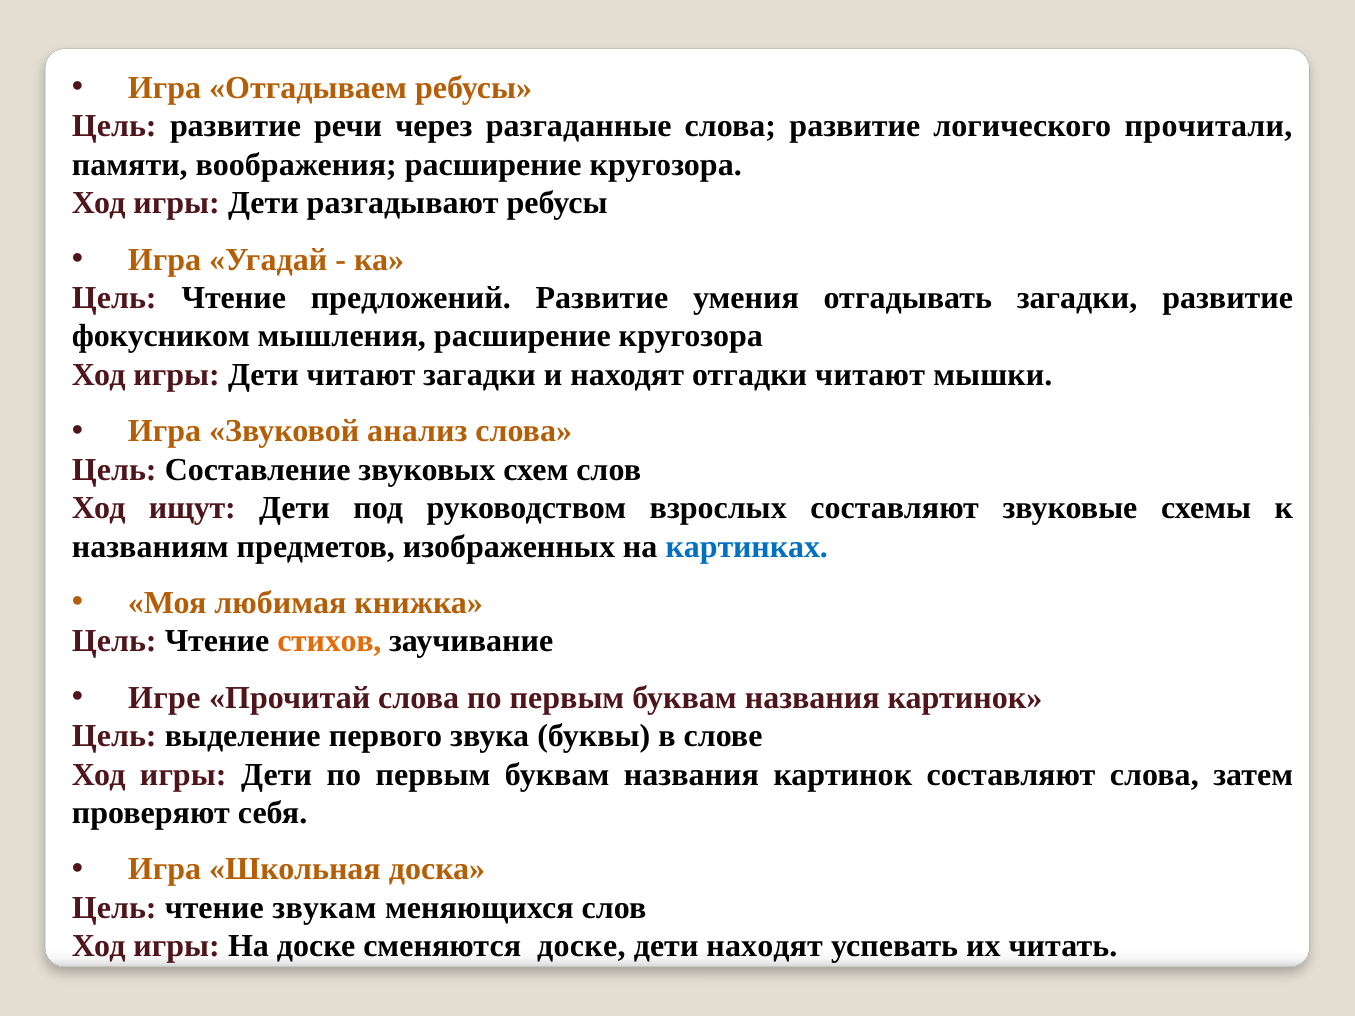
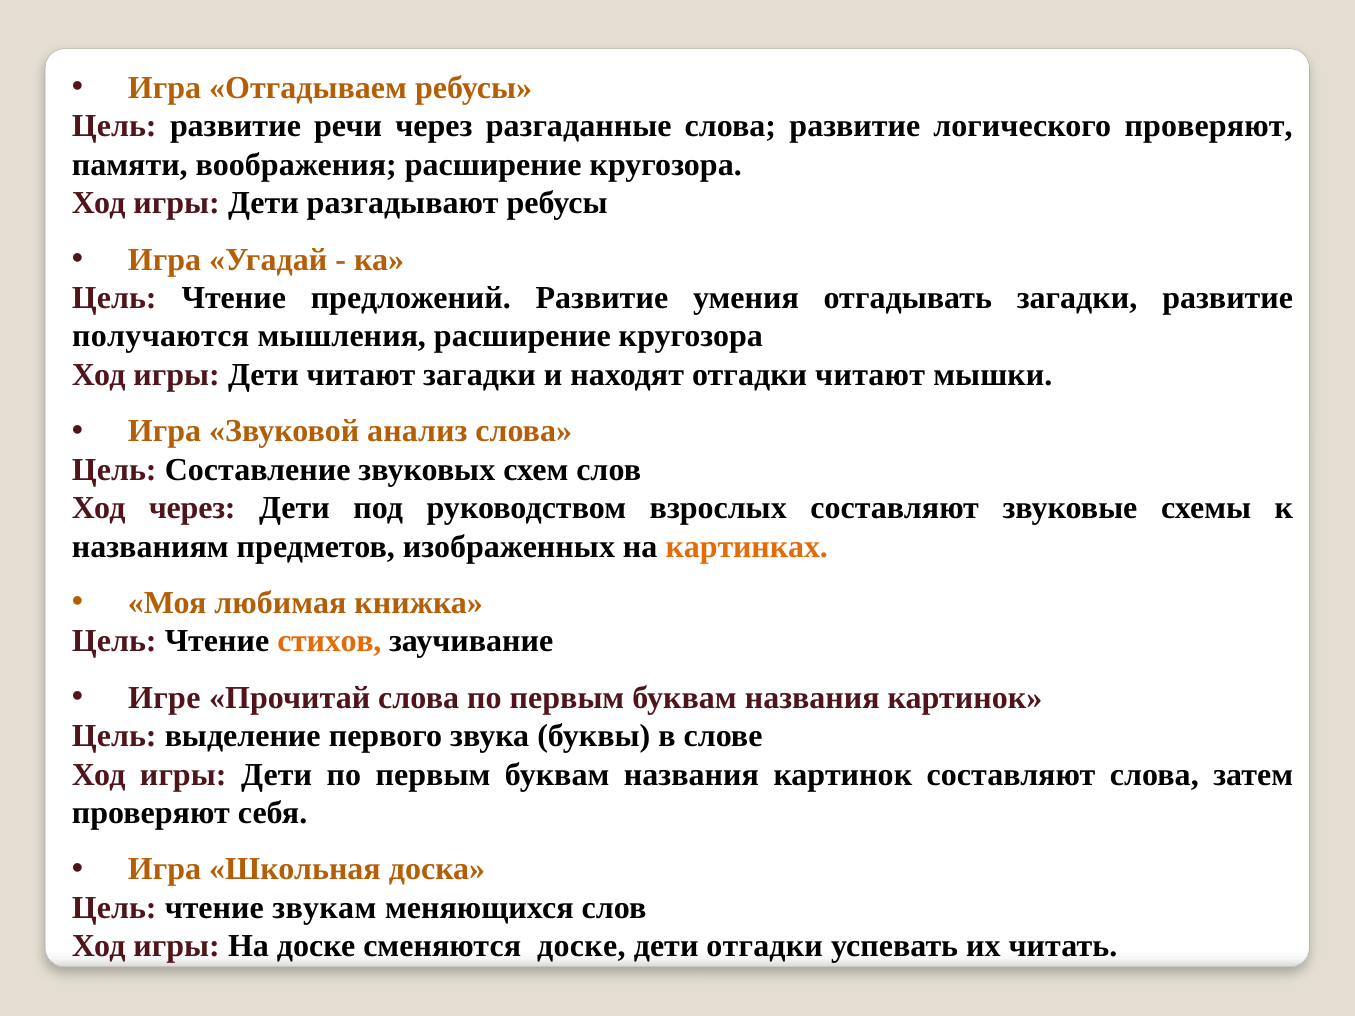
логического прочитали: прочитали -> проверяют
фокусником: фокусником -> получаются
Ход ищут: ищут -> через
картинках colour: blue -> orange
дети находят: находят -> отгадки
